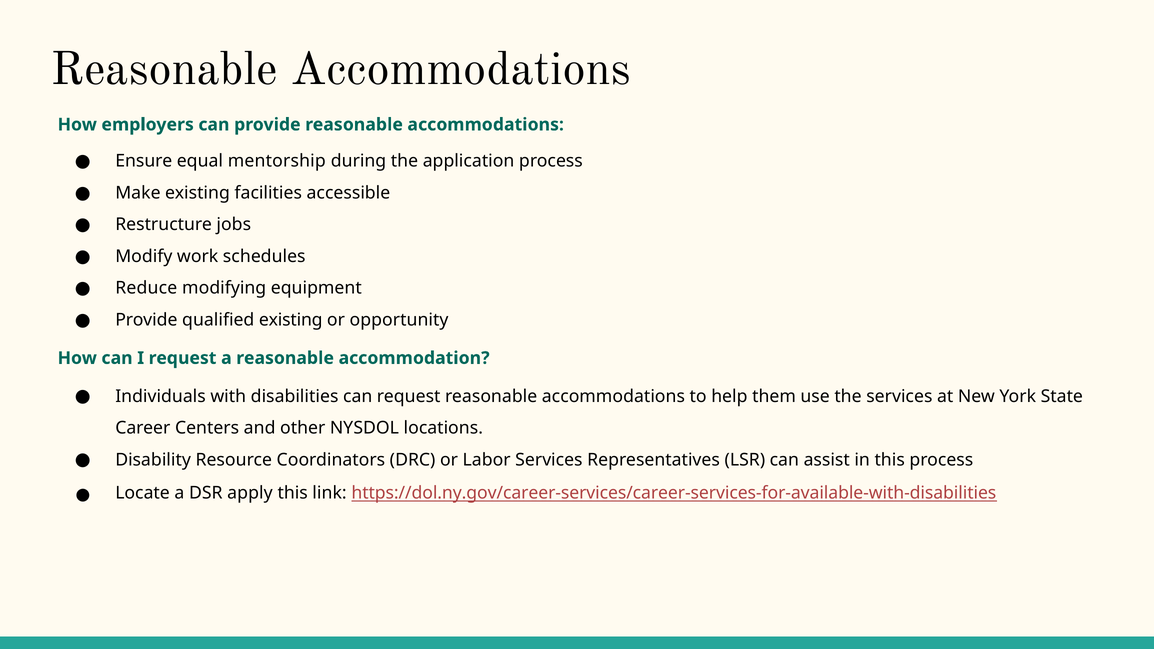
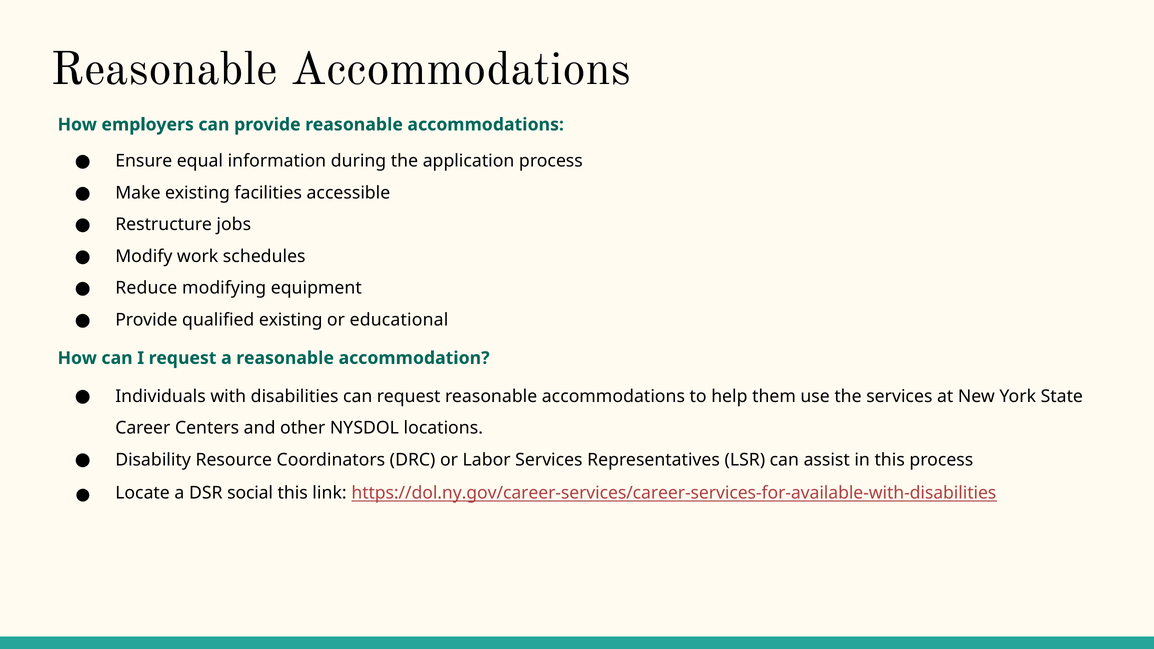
mentorship: mentorship -> information
opportunity: opportunity -> educational
apply: apply -> social
